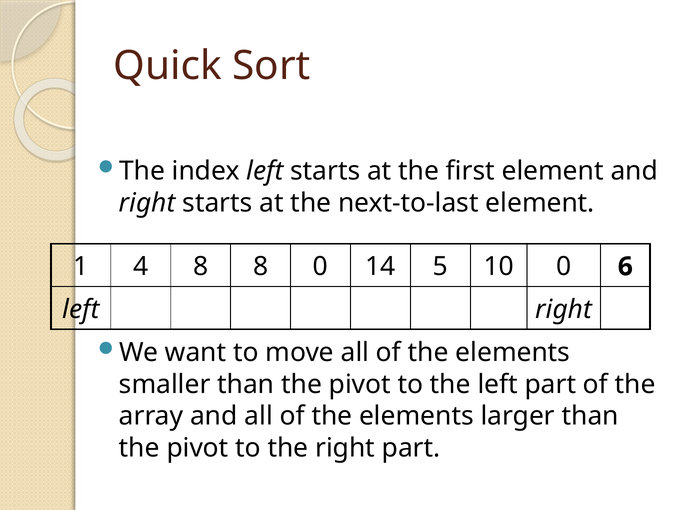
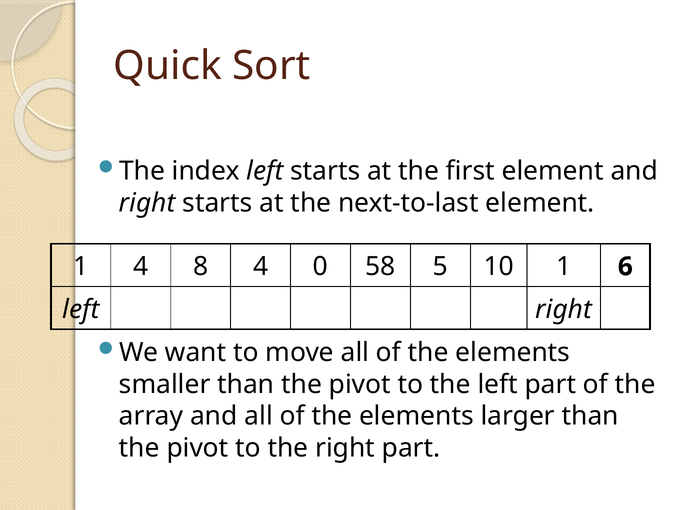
8 8: 8 -> 4
14: 14 -> 58
10 0: 0 -> 1
